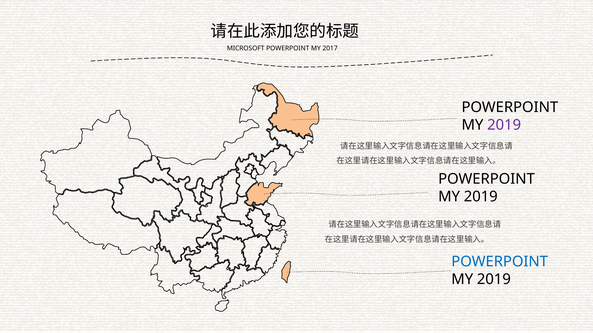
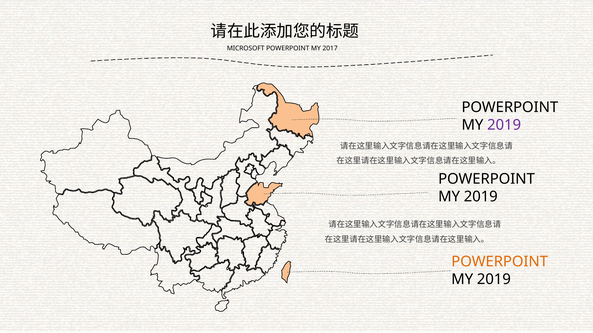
POWERPOINT at (500, 262) colour: blue -> orange
